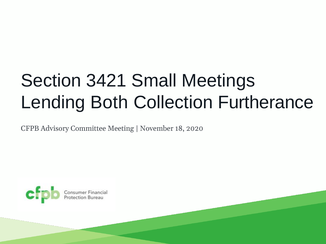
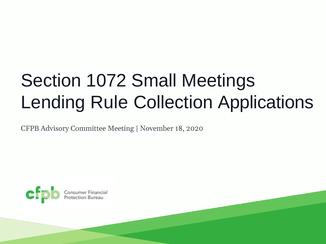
3421: 3421 -> 1072
Both: Both -> Rule
Furtherance: Furtherance -> Applications
